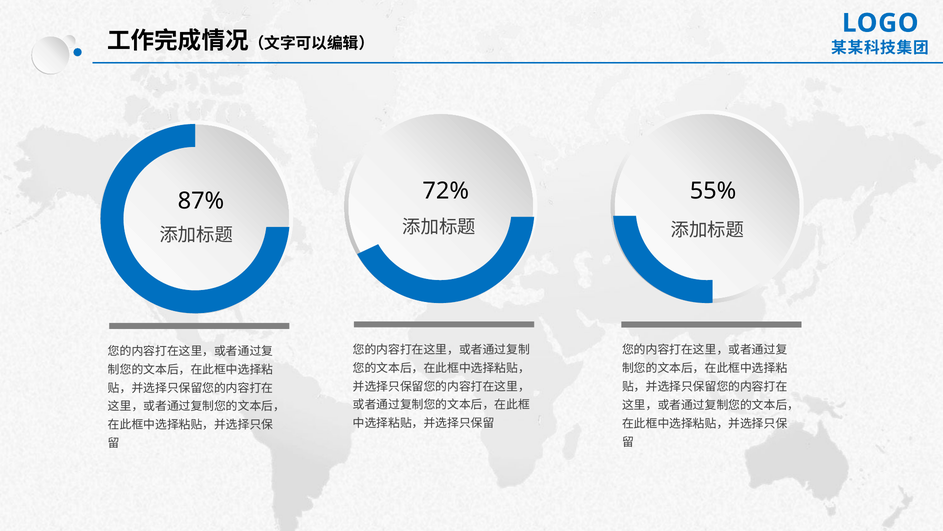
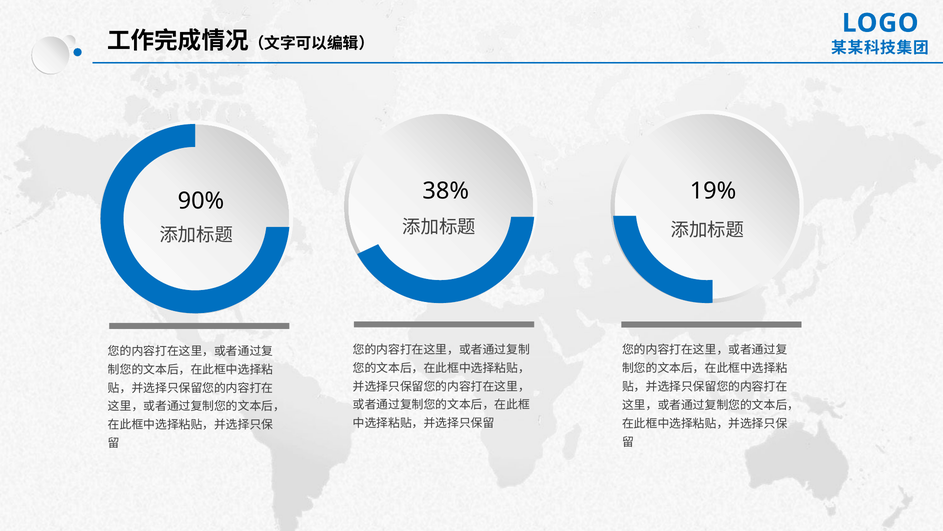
72%: 72% -> 38%
55%: 55% -> 19%
87%: 87% -> 90%
